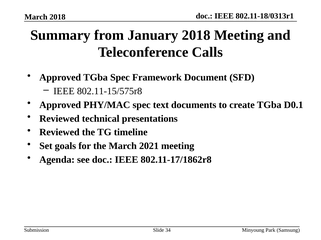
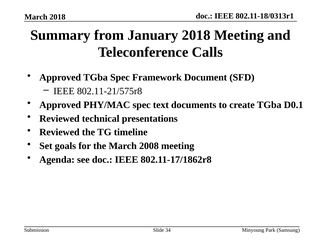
802.11-15/575r8: 802.11-15/575r8 -> 802.11-21/575r8
2021: 2021 -> 2008
